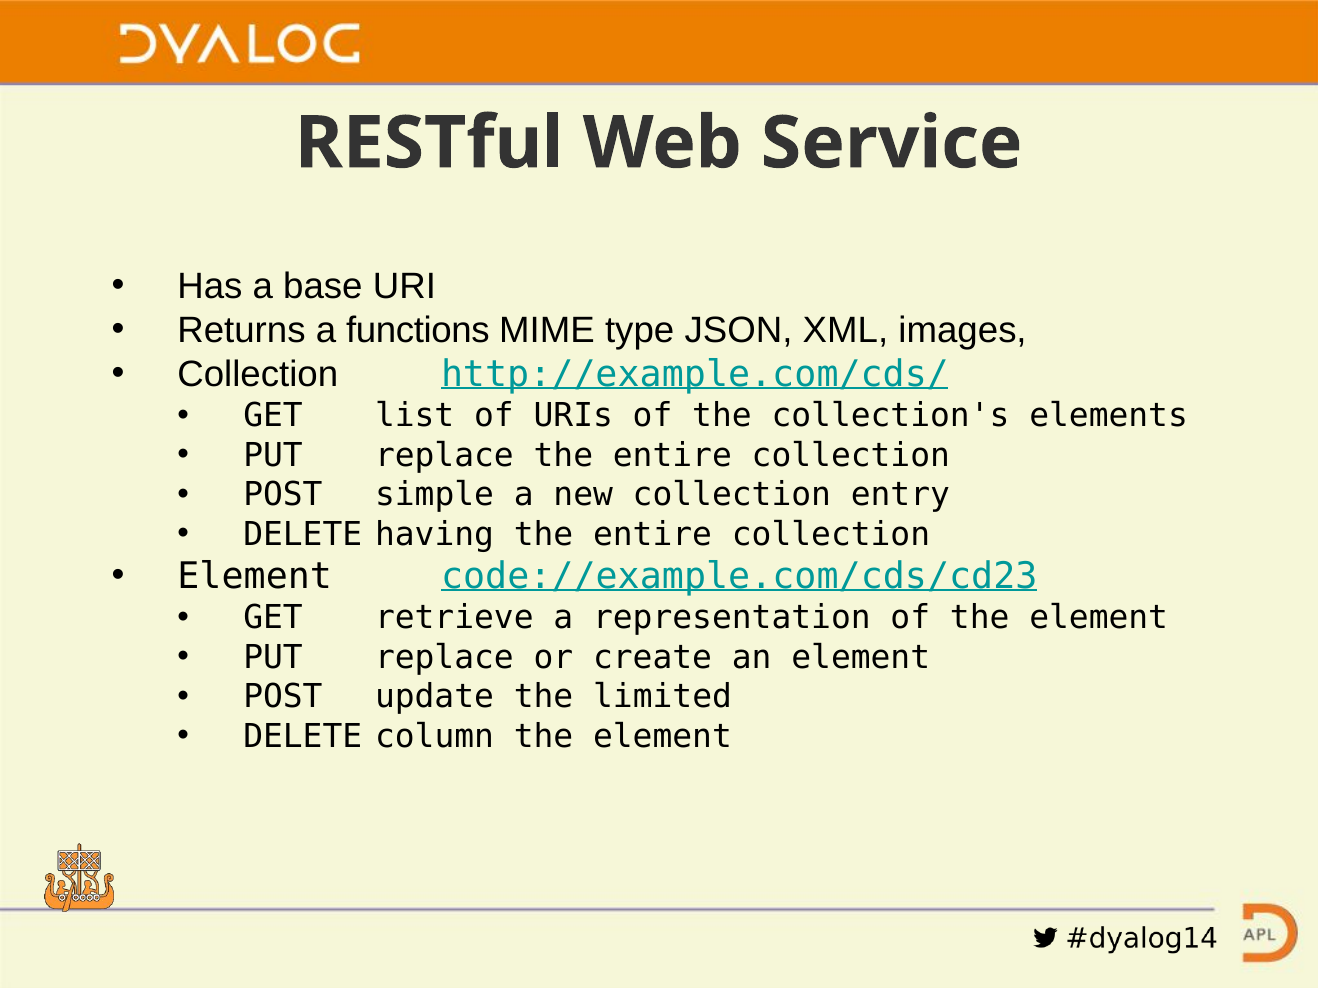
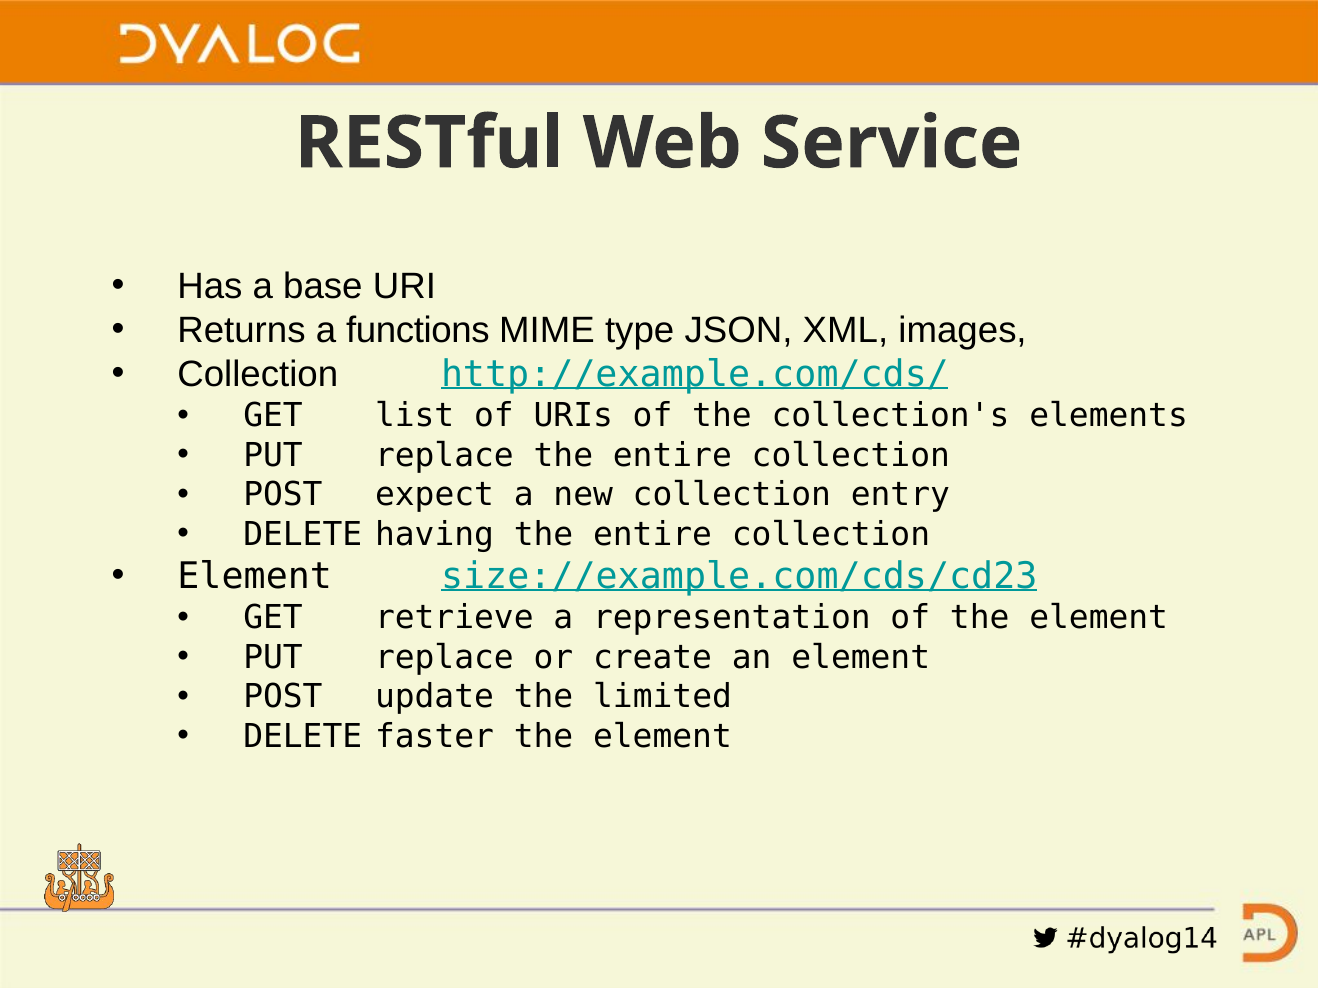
simple: simple -> expect
code://example.com/cds/cd23: code://example.com/cds/cd23 -> size://example.com/cds/cd23
column: column -> faster
